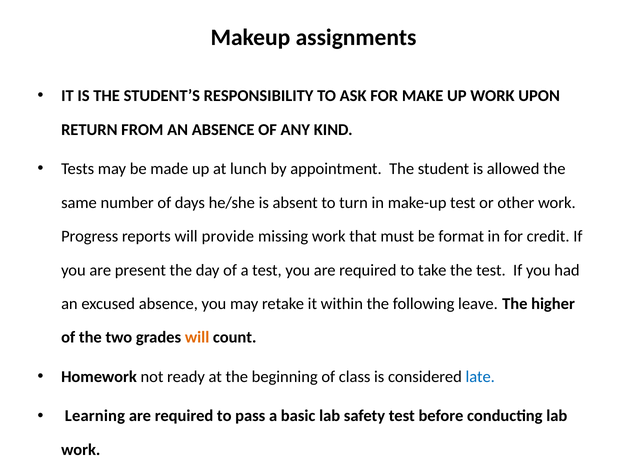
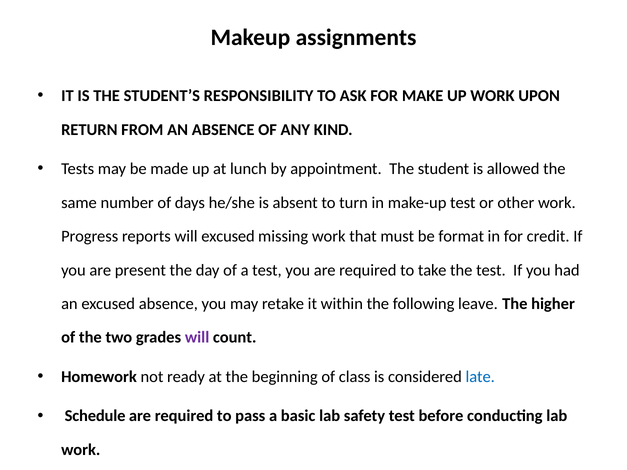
will provide: provide -> excused
will at (197, 338) colour: orange -> purple
Learning: Learning -> Schedule
